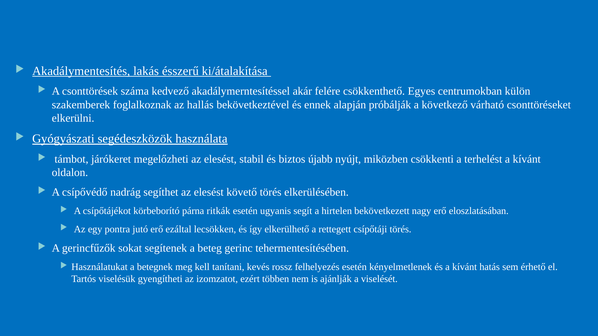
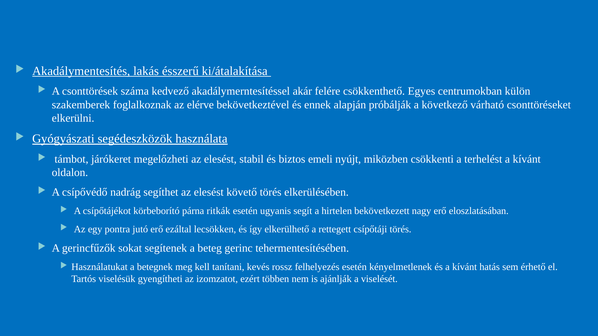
hallás: hallás -> elérve
újabb: újabb -> emeli
